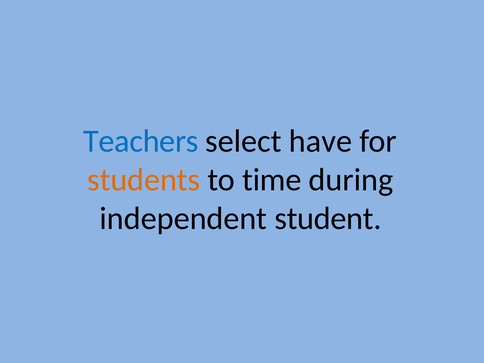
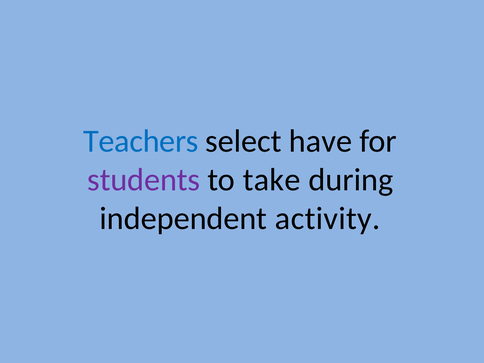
students colour: orange -> purple
time: time -> take
student: student -> activity
